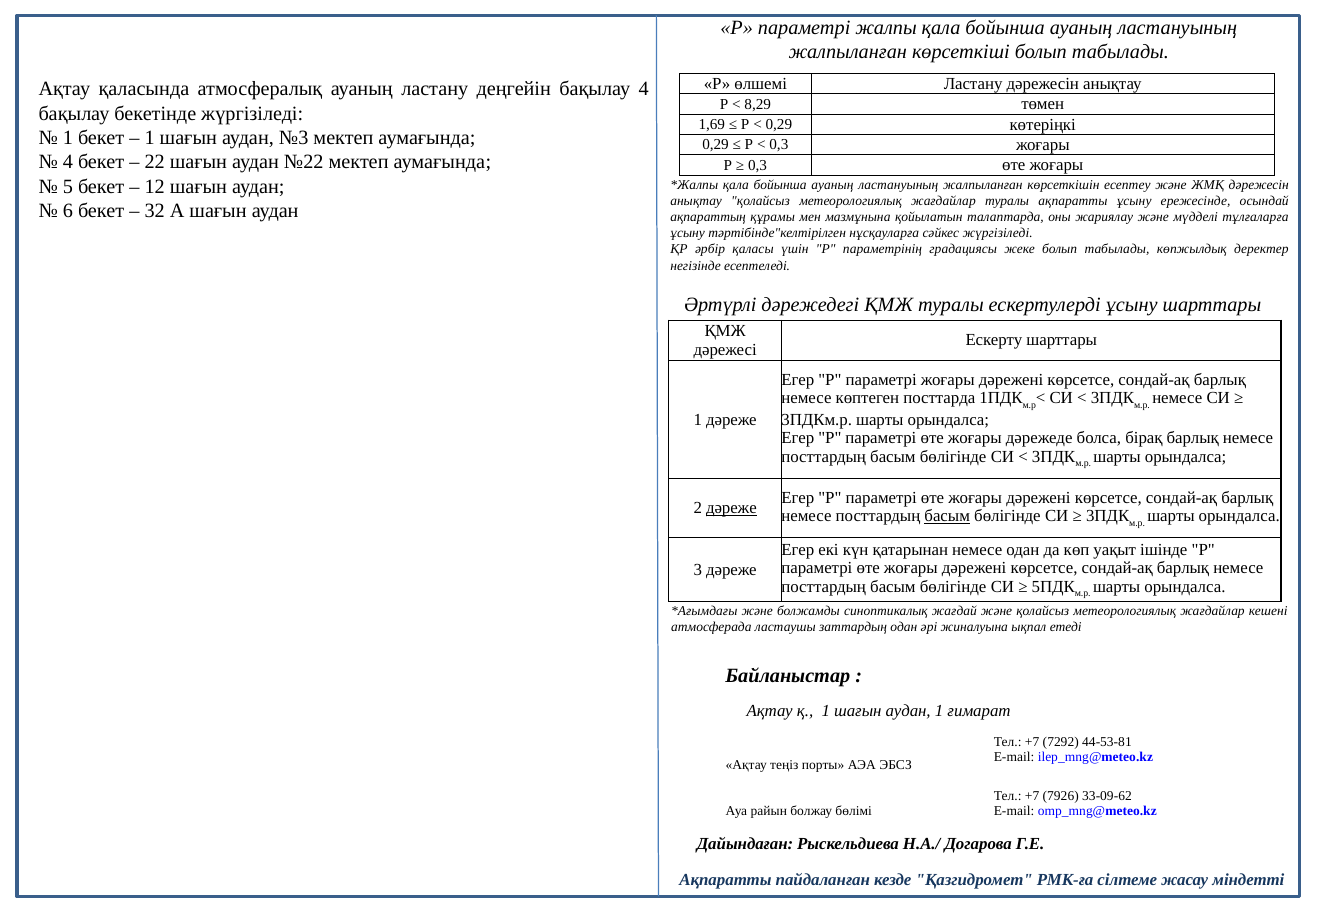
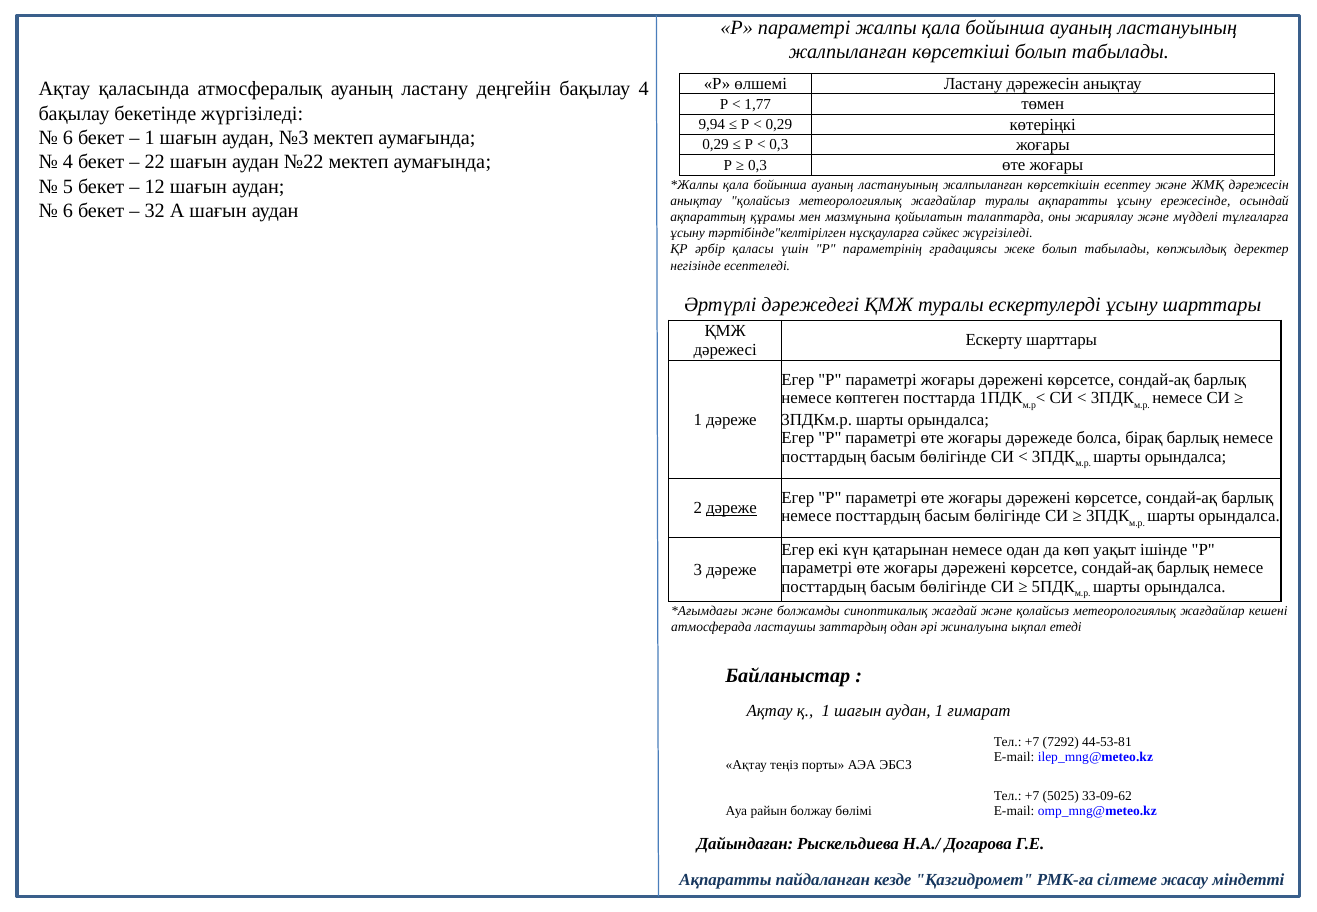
8,29: 8,29 -> 1,77
1,69: 1,69 -> 9,94
1 at (68, 138): 1 -> 6
басым at (947, 516) underline: present -> none
7926: 7926 -> 5025
